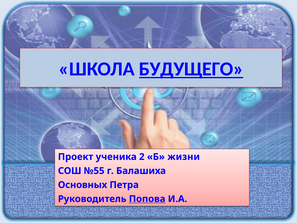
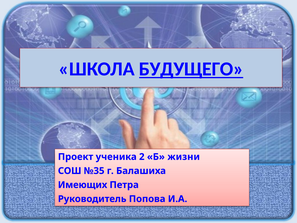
№55: №55 -> №35
Основных: Основных -> Имеющих
Попова underline: present -> none
